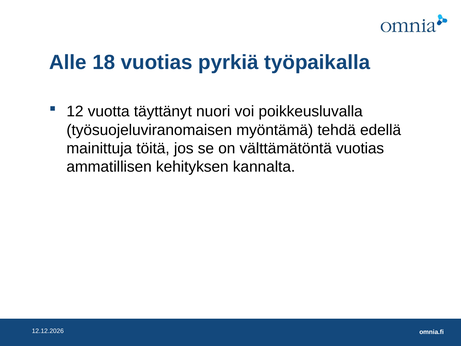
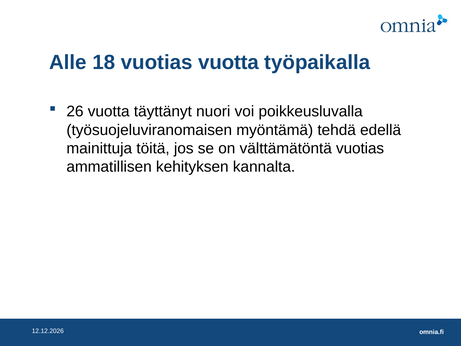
vuotias pyrkiä: pyrkiä -> vuotta
12: 12 -> 26
